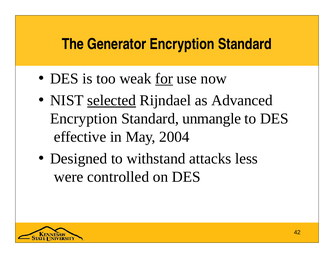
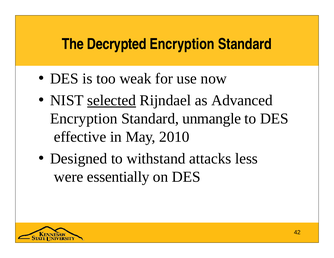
Generator: Generator -> Decrypted
for underline: present -> none
2004: 2004 -> 2010
controlled: controlled -> essentially
